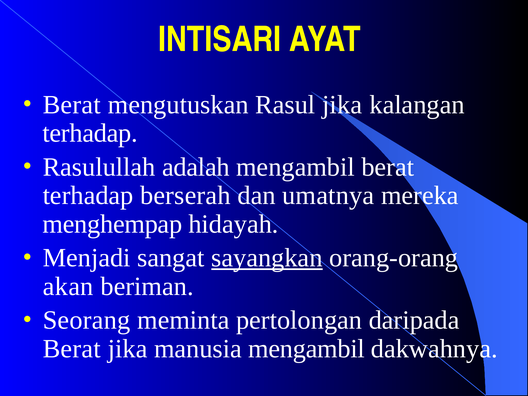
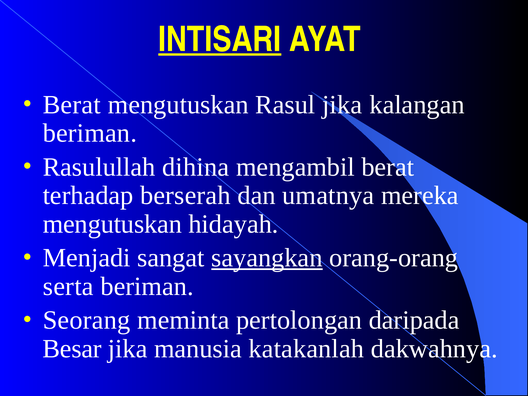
INTISARI underline: none -> present
terhadap at (90, 133): terhadap -> beriman
adalah: adalah -> dihina
menghempap at (112, 224): menghempap -> mengutuskan
akan: akan -> serta
Berat at (72, 349): Berat -> Besar
manusia mengambil: mengambil -> katakanlah
